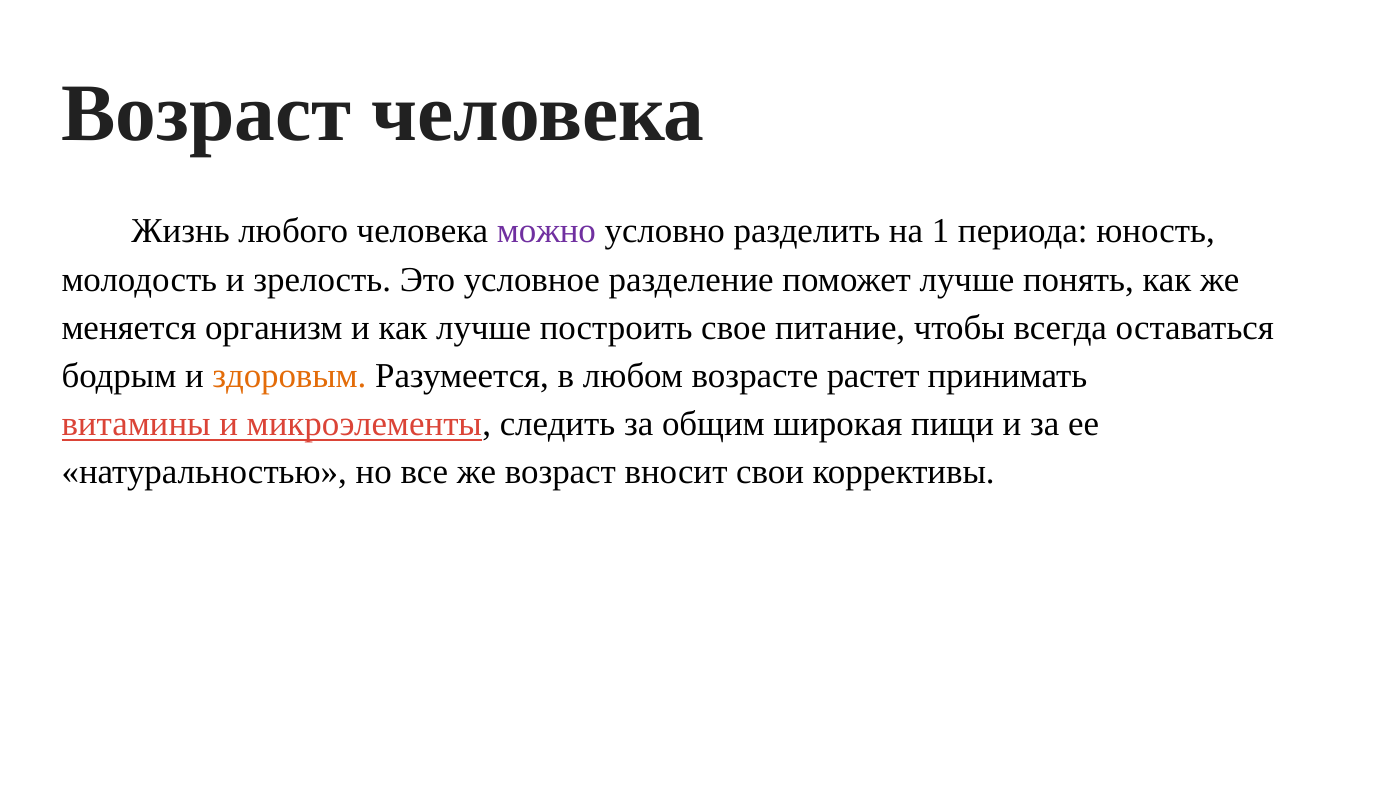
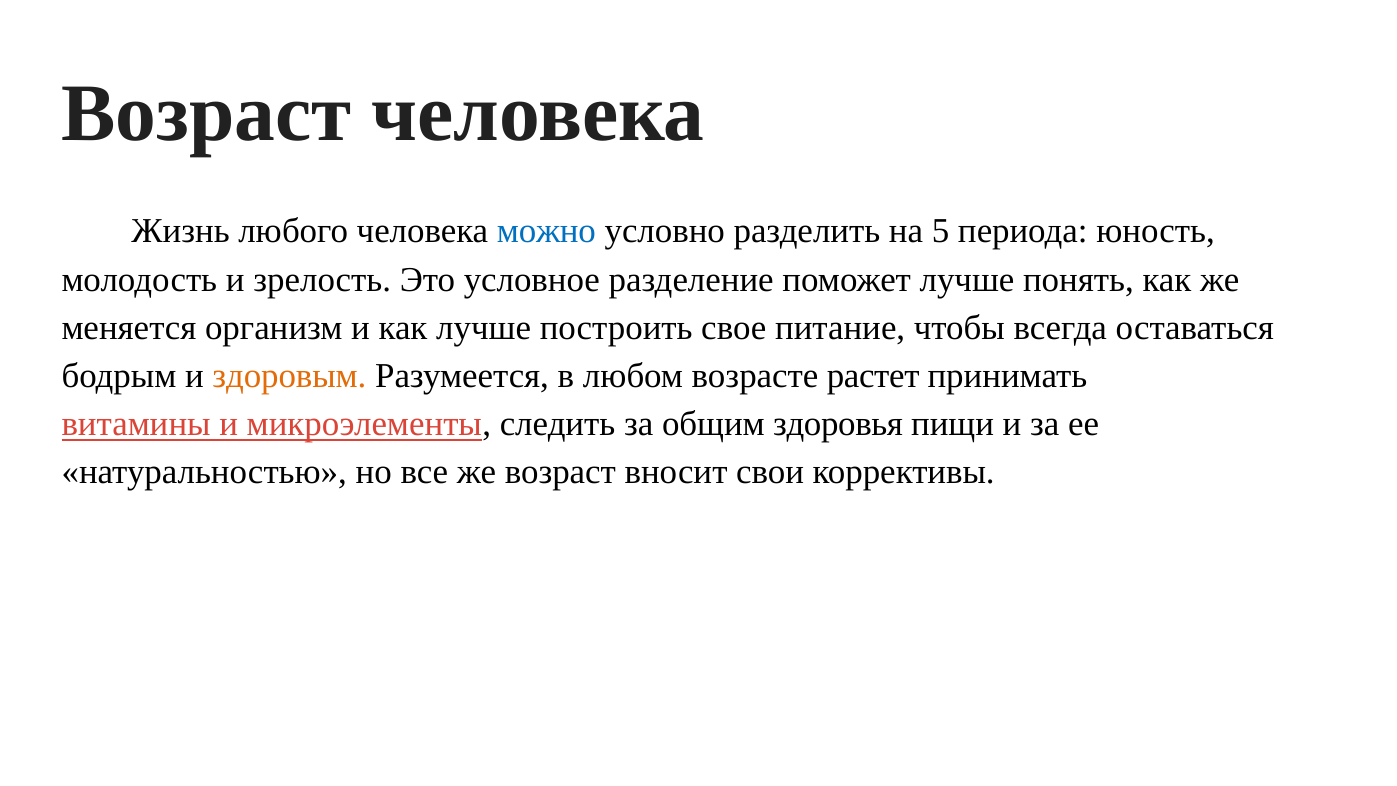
можно colour: purple -> blue
1: 1 -> 5
широкая: широкая -> здоровья
